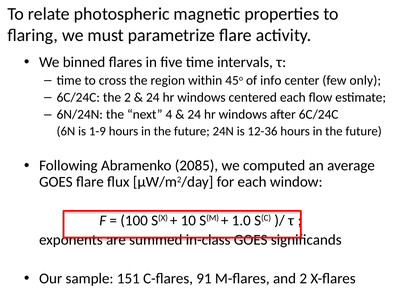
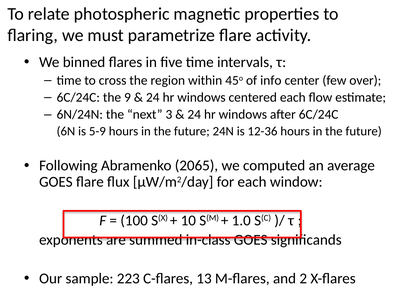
only: only -> over
the 2: 2 -> 9
4: 4 -> 3
1-9: 1-9 -> 5-9
2085: 2085 -> 2065
151: 151 -> 223
91: 91 -> 13
